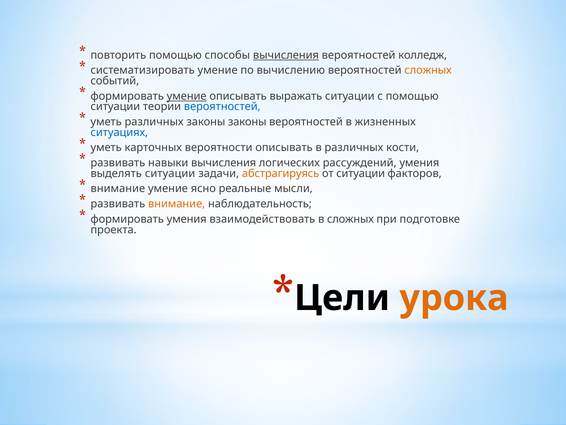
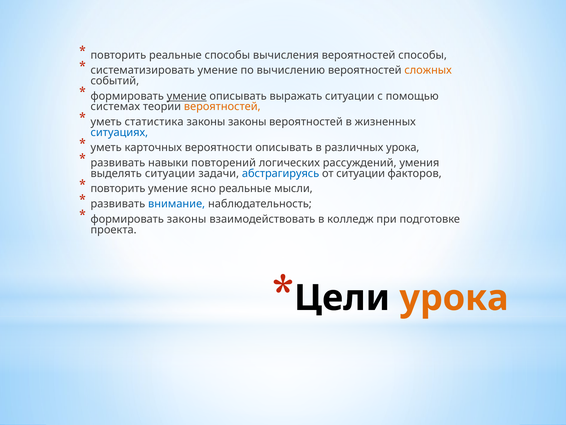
повторить помощью: помощью -> реальные
вычисления at (286, 55) underline: present -> none
вероятностей колледж: колледж -> способы
ситуации at (115, 107): ситуации -> системах
вероятностей at (222, 107) colour: blue -> orange
уметь различных: различных -> статистика
различных кости: кости -> урока
навыки вычисления: вычисления -> повторений
абстрагируясь colour: orange -> blue
внимание at (118, 188): внимание -> повторить
внимание at (177, 204) colour: orange -> blue
формировать умения: умения -> законы
в сложных: сложных -> колледж
